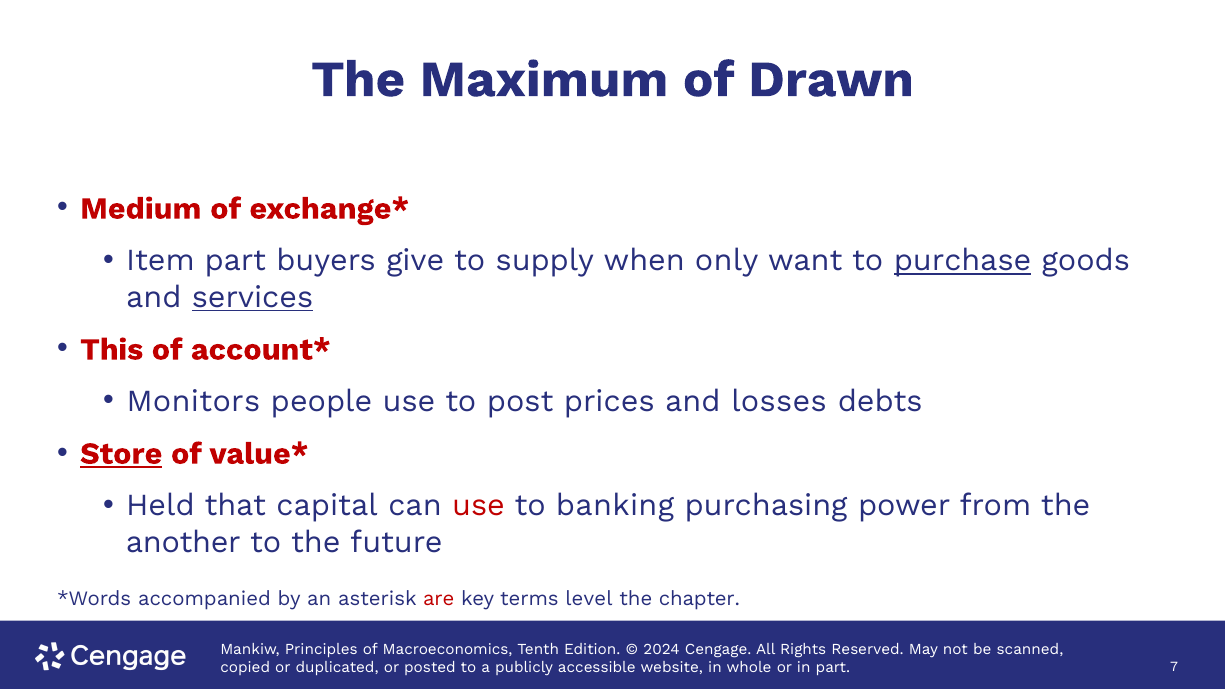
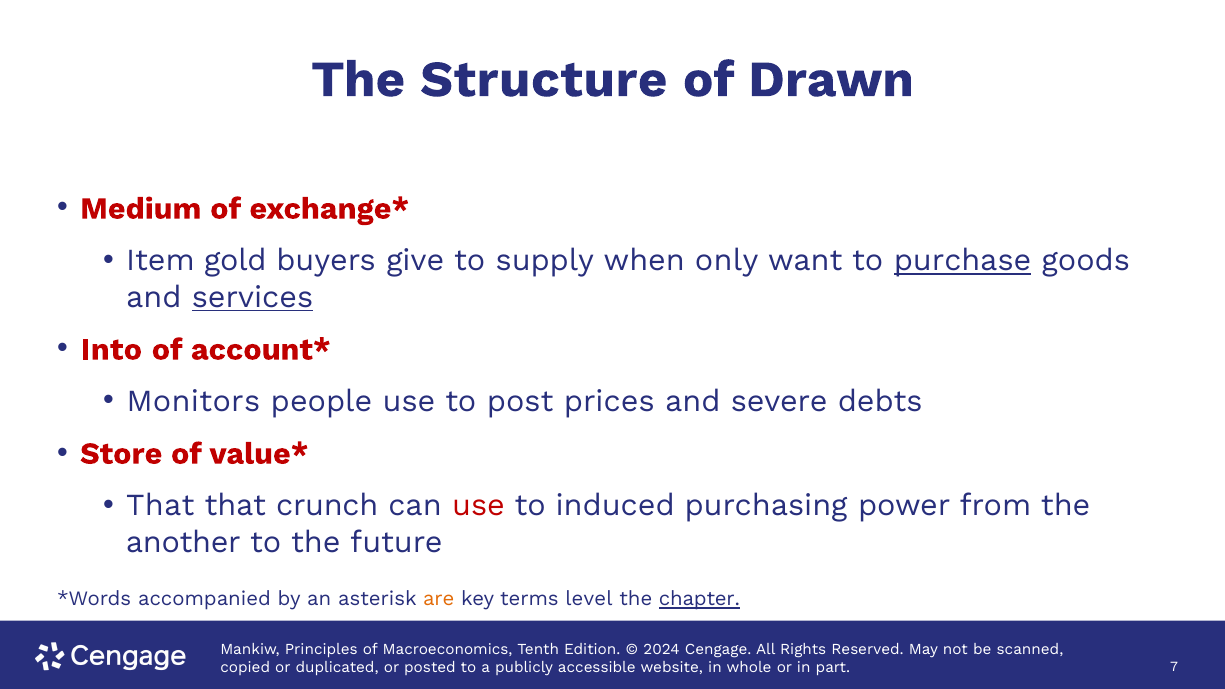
Maximum: Maximum -> Structure
Item part: part -> gold
This: This -> Into
losses: losses -> severe
Store underline: present -> none
Held at (160, 506): Held -> That
capital: capital -> crunch
banking: banking -> induced
are colour: red -> orange
chapter underline: none -> present
